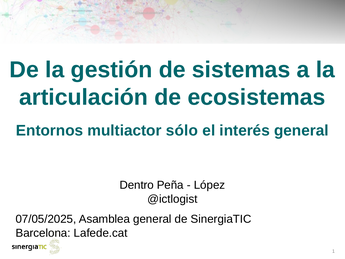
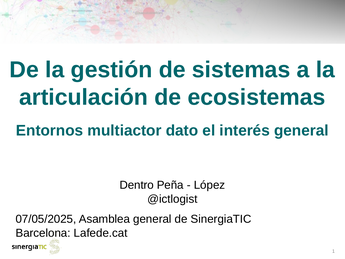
sólo: sólo -> dato
